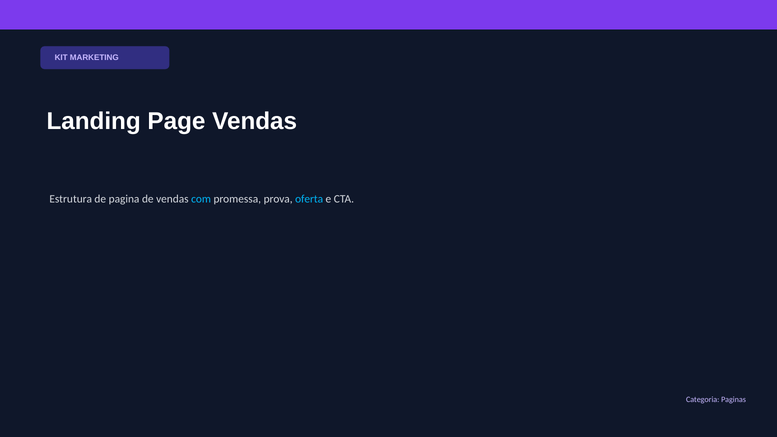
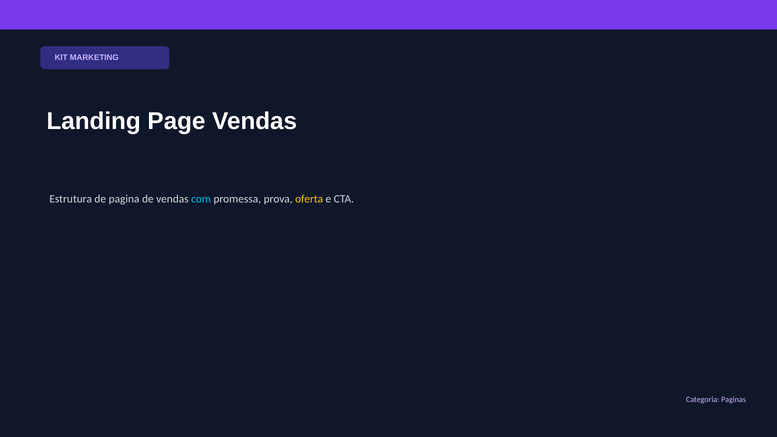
oferta colour: light blue -> yellow
